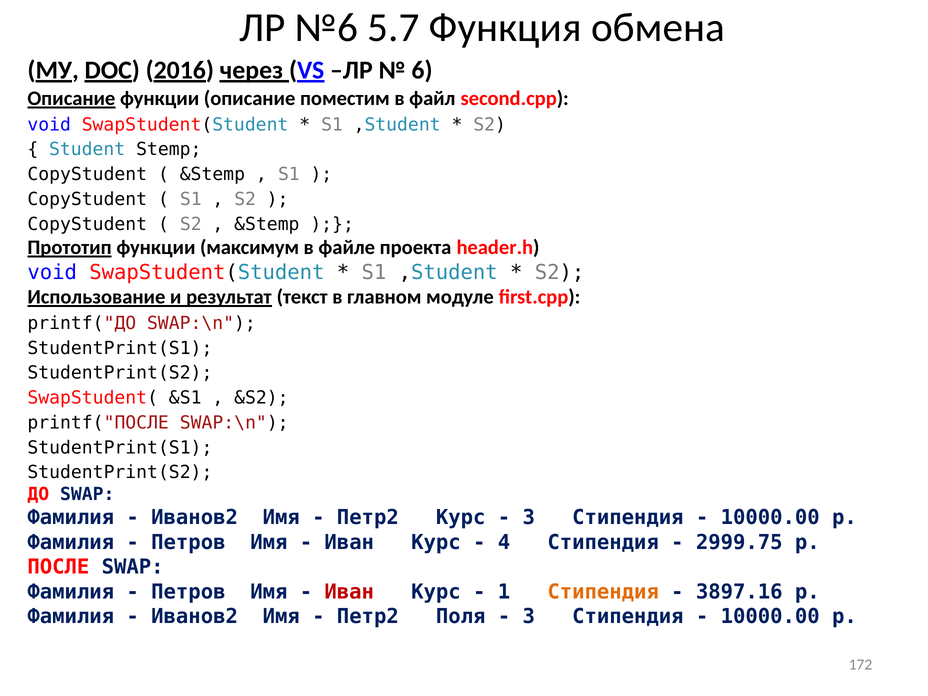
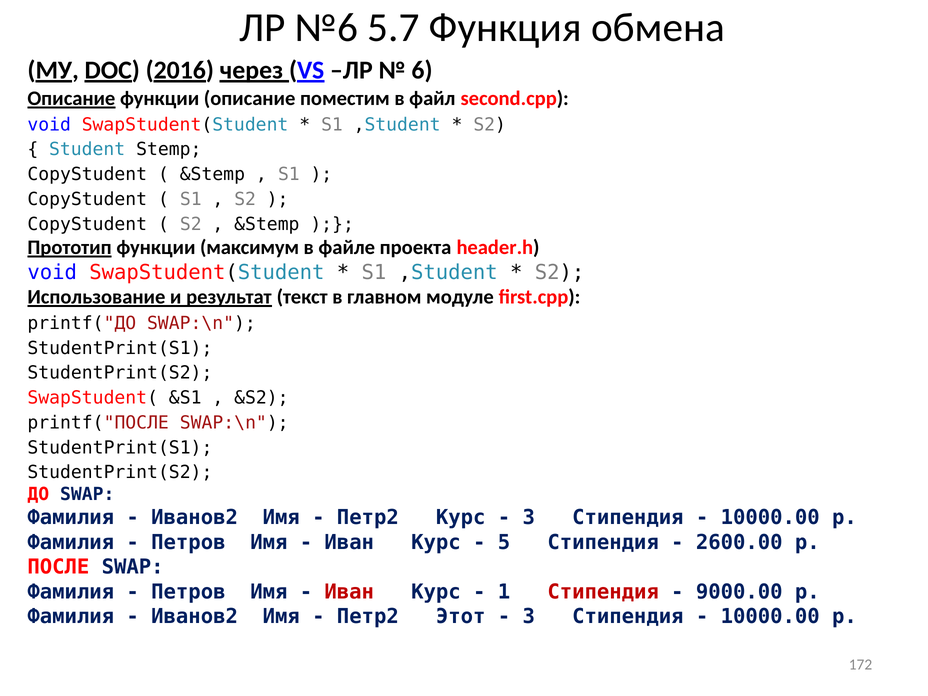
4: 4 -> 5
2999.75: 2999.75 -> 2600.00
Стипендия at (603, 592) colour: orange -> red
3897.16: 3897.16 -> 9000.00
Поля: Поля -> Этот
